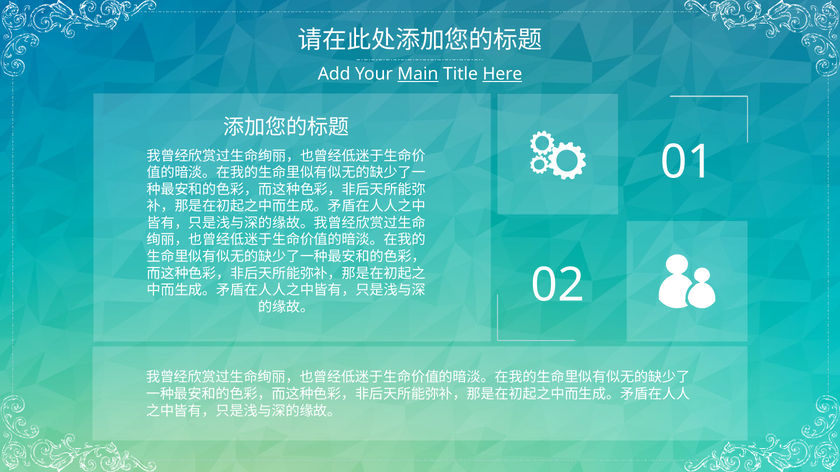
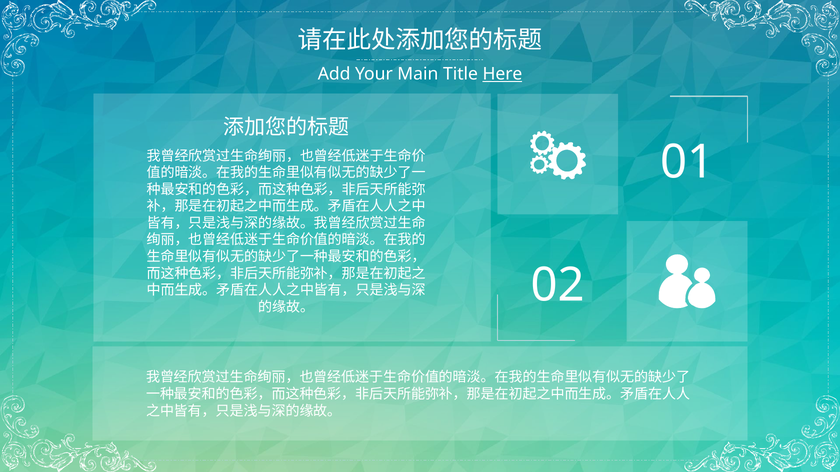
Main underline: present -> none
